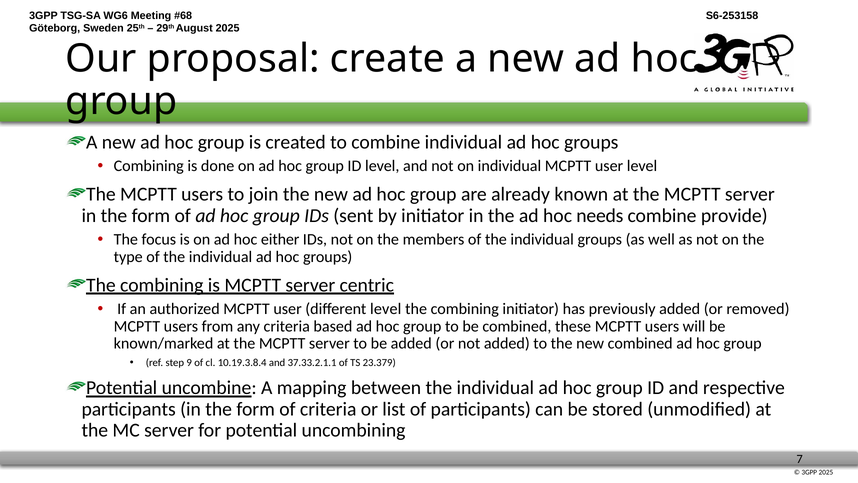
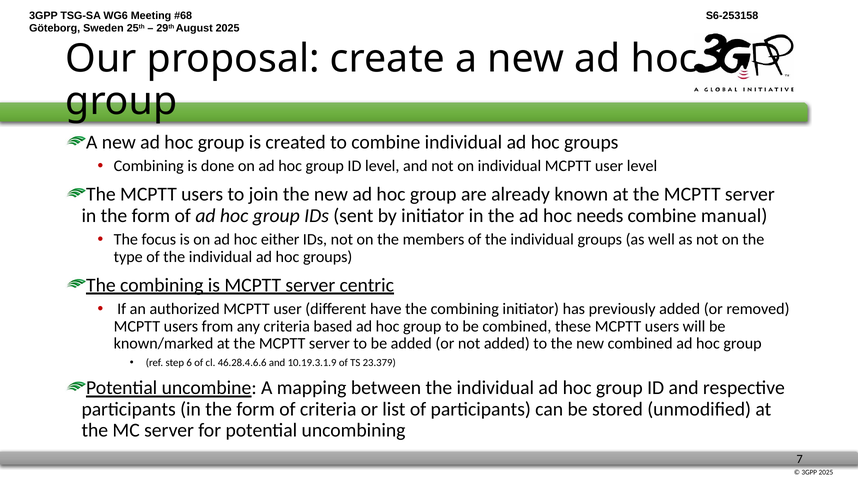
provide: provide -> manual
different level: level -> have
9: 9 -> 6
10.19.3.8.4: 10.19.3.8.4 -> 46.28.4.6.6
37.33.2.1.1: 37.33.2.1.1 -> 10.19.3.1.9
